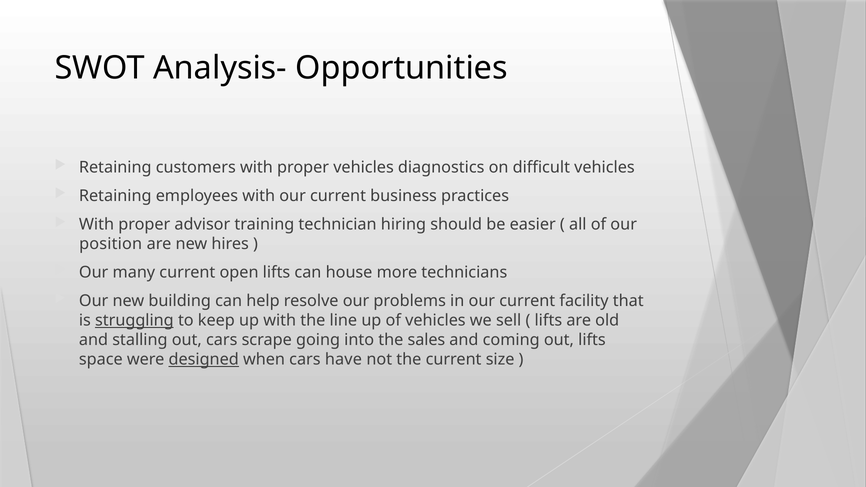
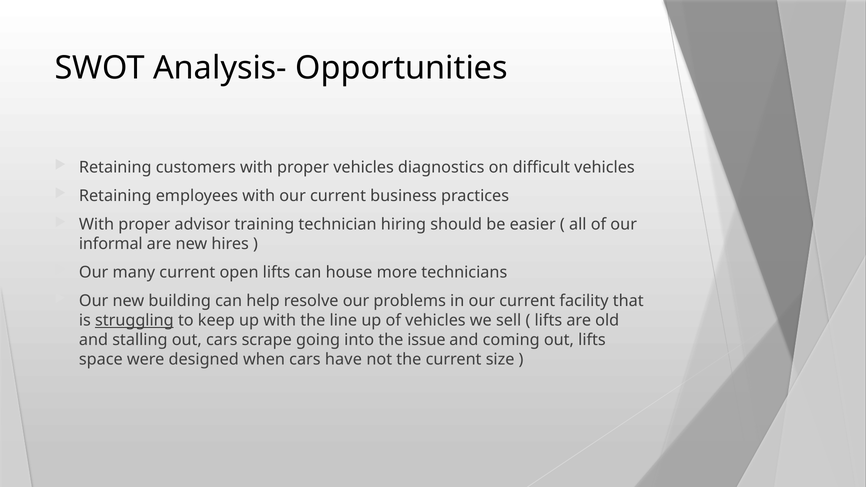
position: position -> informal
sales: sales -> issue
designed underline: present -> none
